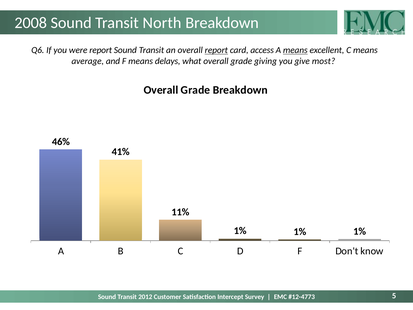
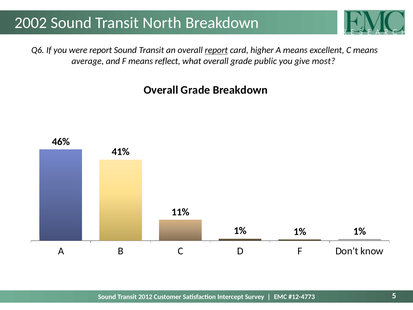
2008: 2008 -> 2002
access: access -> higher
means at (295, 50) underline: present -> none
delays: delays -> reflect
giving: giving -> public
